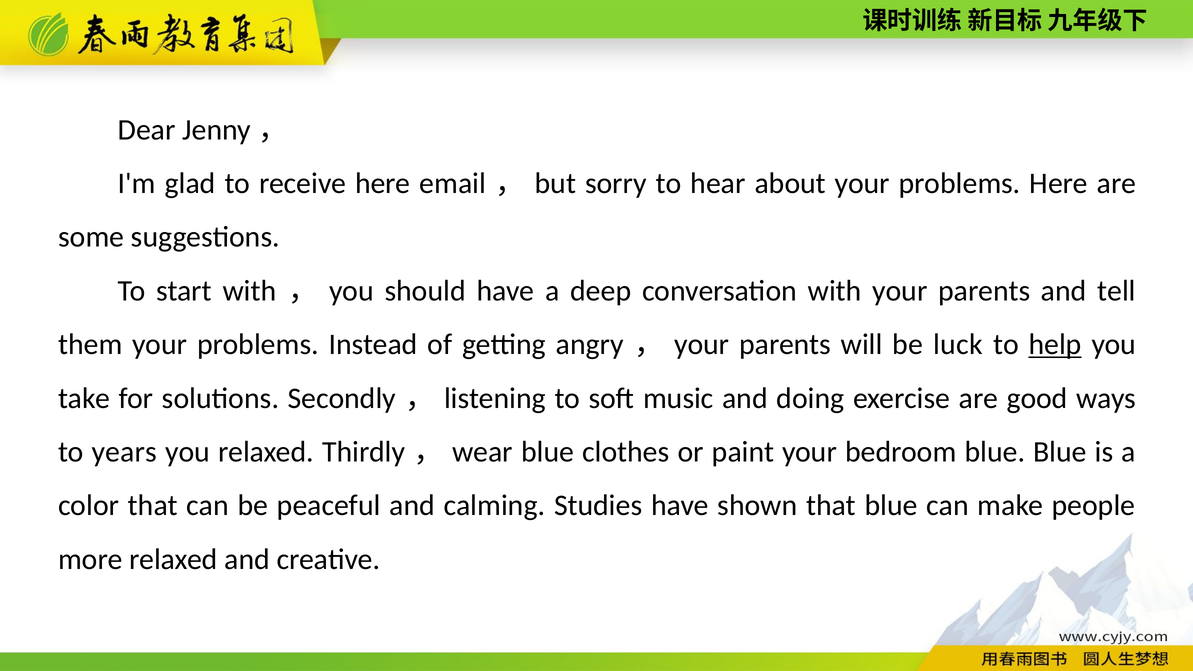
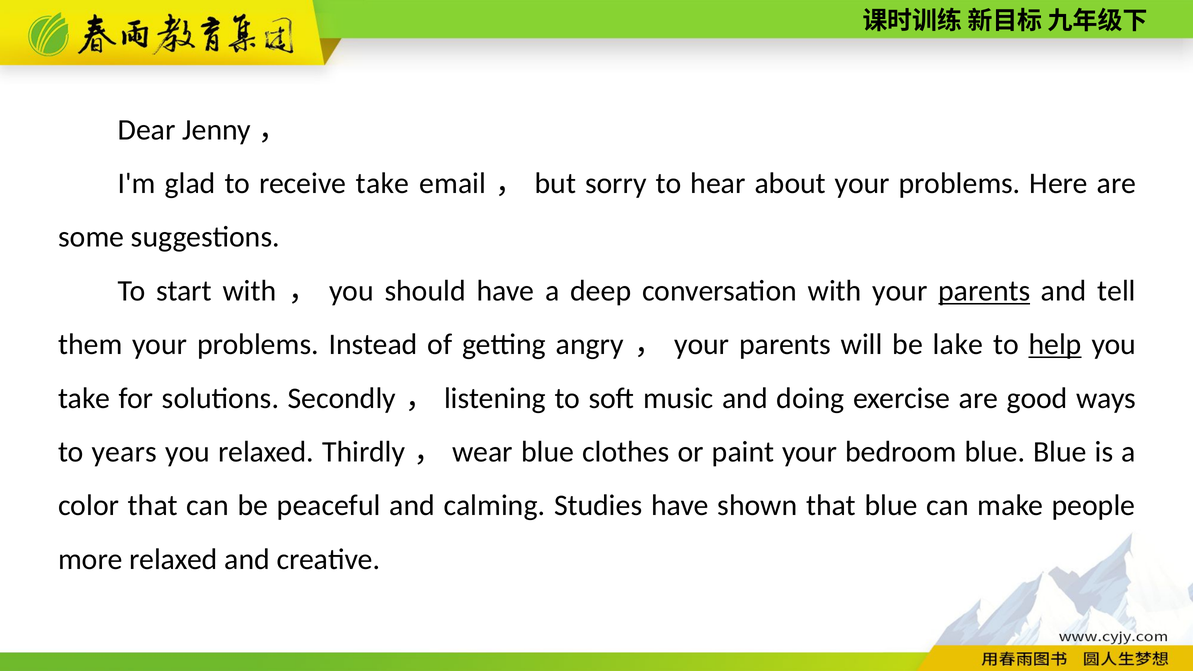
receive here: here -> take
parents at (984, 291) underline: none -> present
luck: luck -> lake
